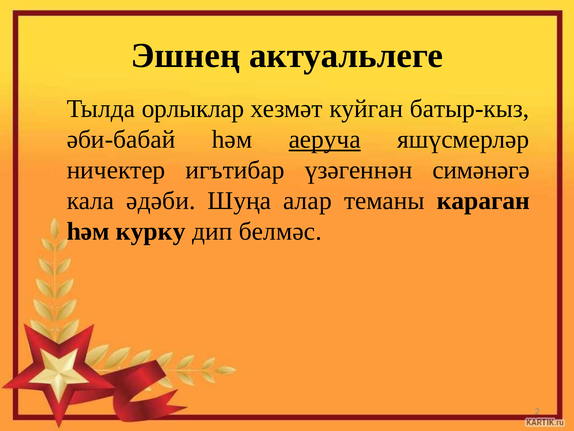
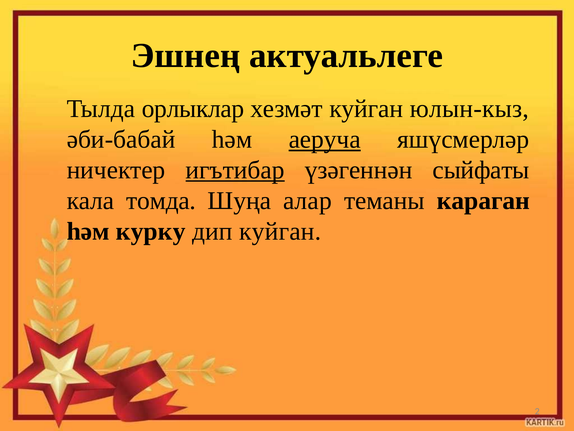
батыр-кыз: батыр-кыз -> юлын-кыз
игътибар underline: none -> present
симәнәгә: симәнәгә -> сыйфаты
әдәби: әдәби -> томда
дип белмәс: белмәс -> куйган
